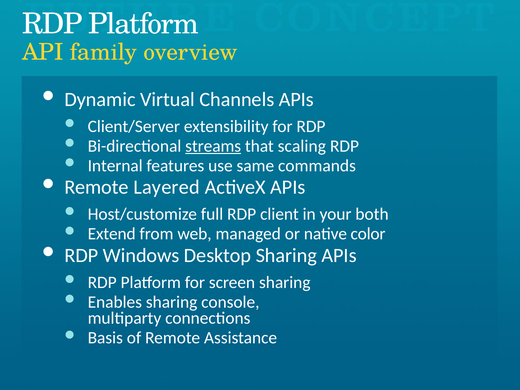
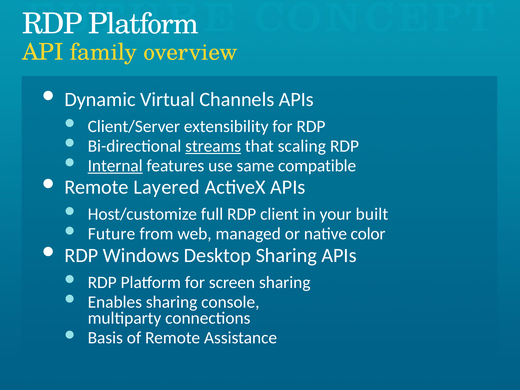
Internal underline: none -> present
commands: commands -> compatible
both: both -> built
Extend: Extend -> Future
